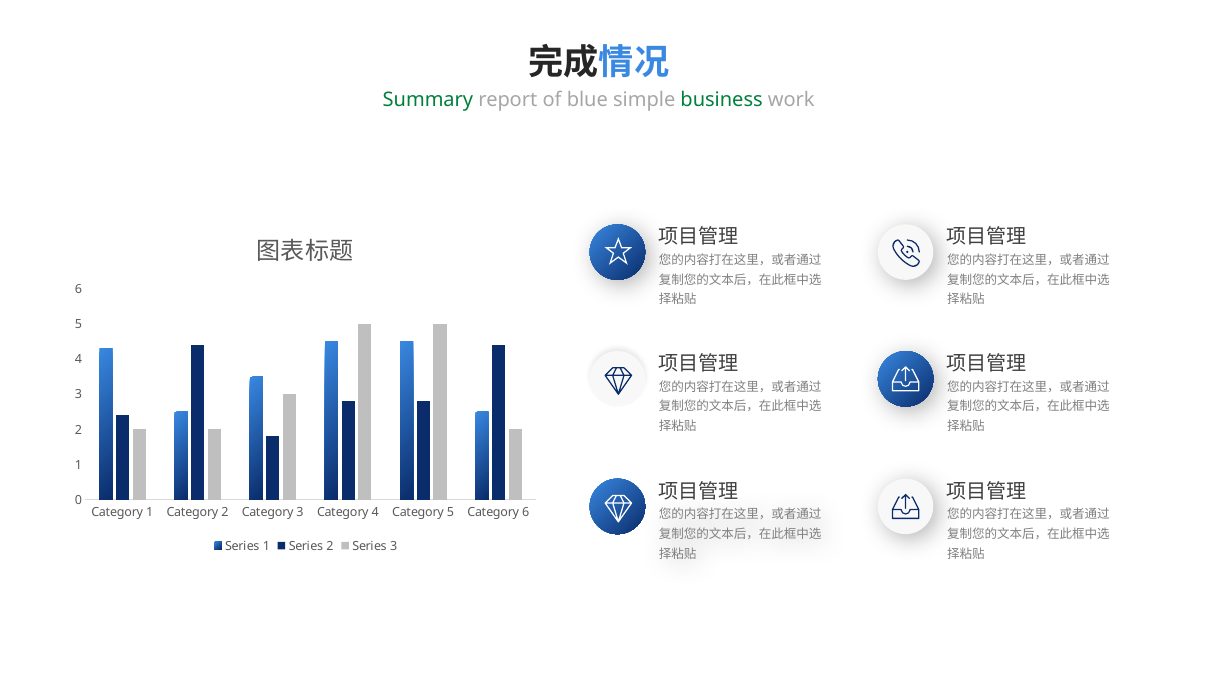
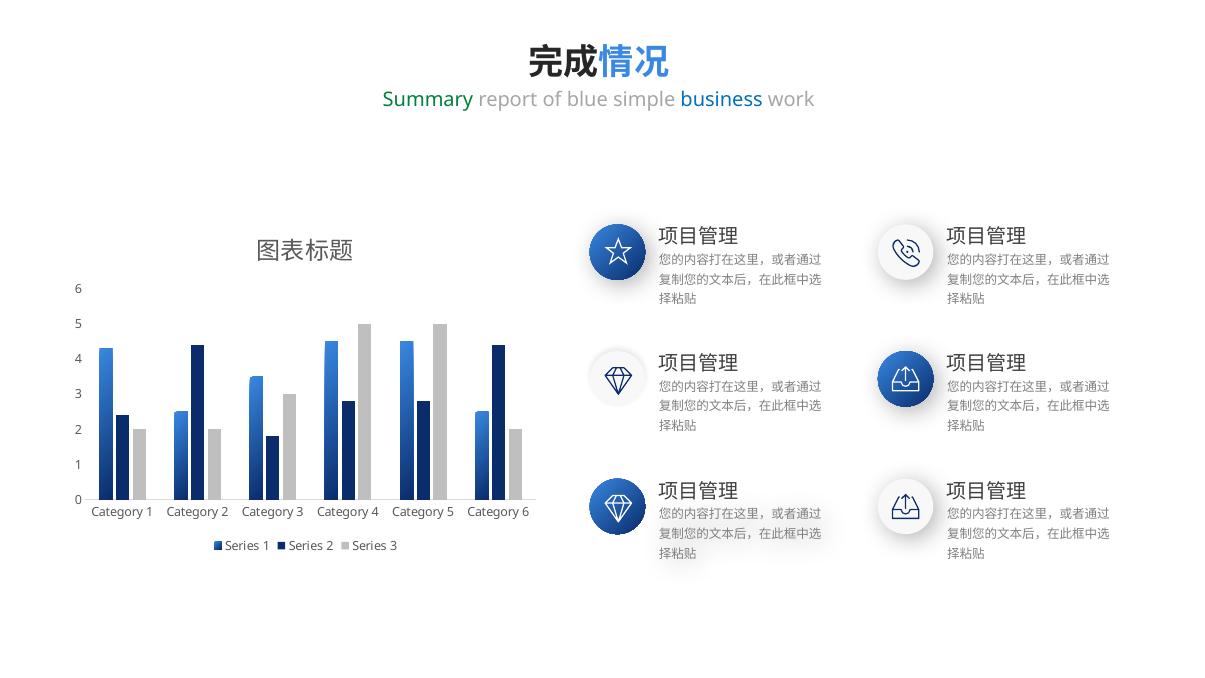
business colour: green -> blue
